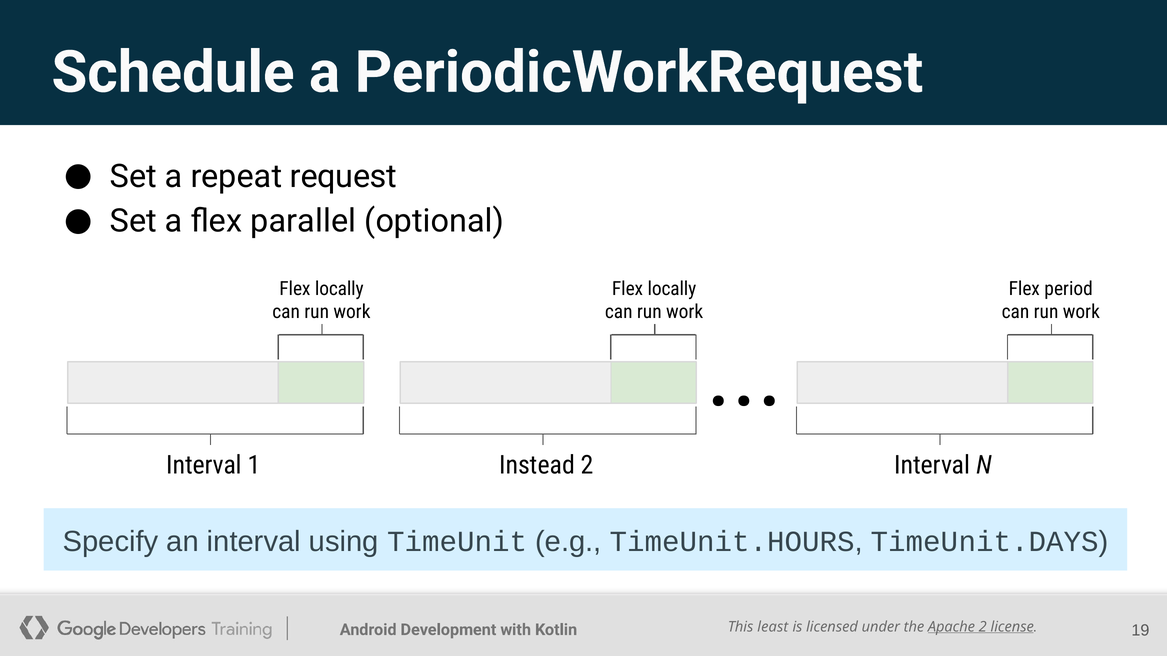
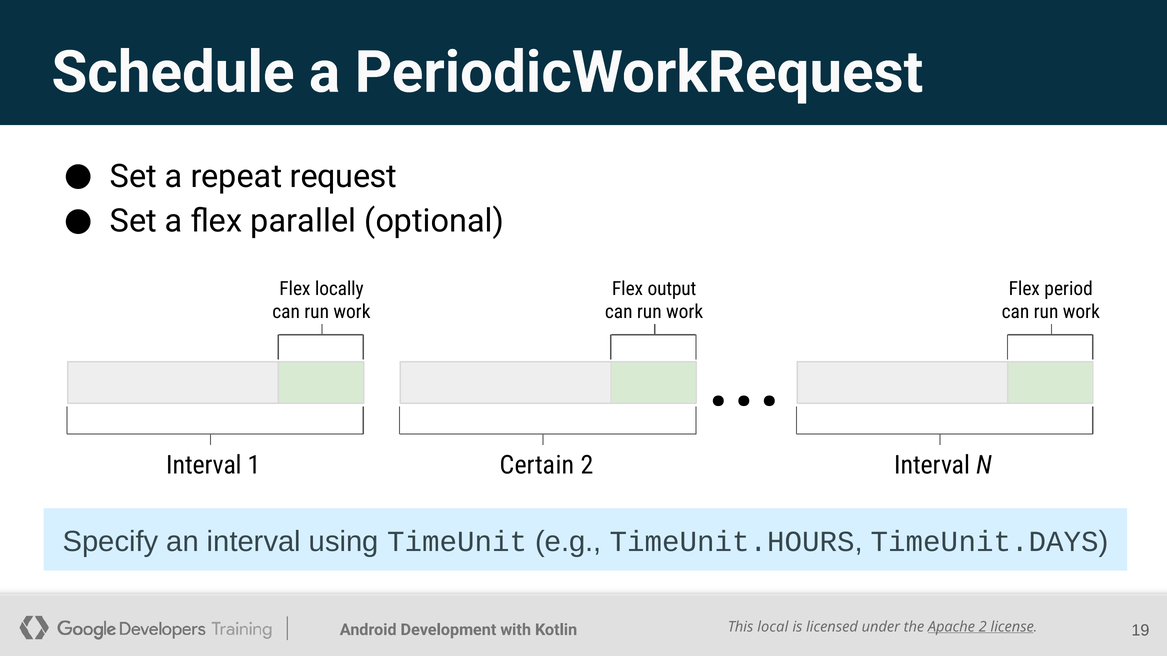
locally at (672, 289): locally -> output
Instead: Instead -> Certain
least: least -> local
